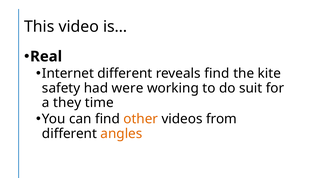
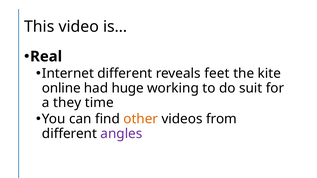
reveals find: find -> feet
safety: safety -> online
were: were -> huge
angles colour: orange -> purple
